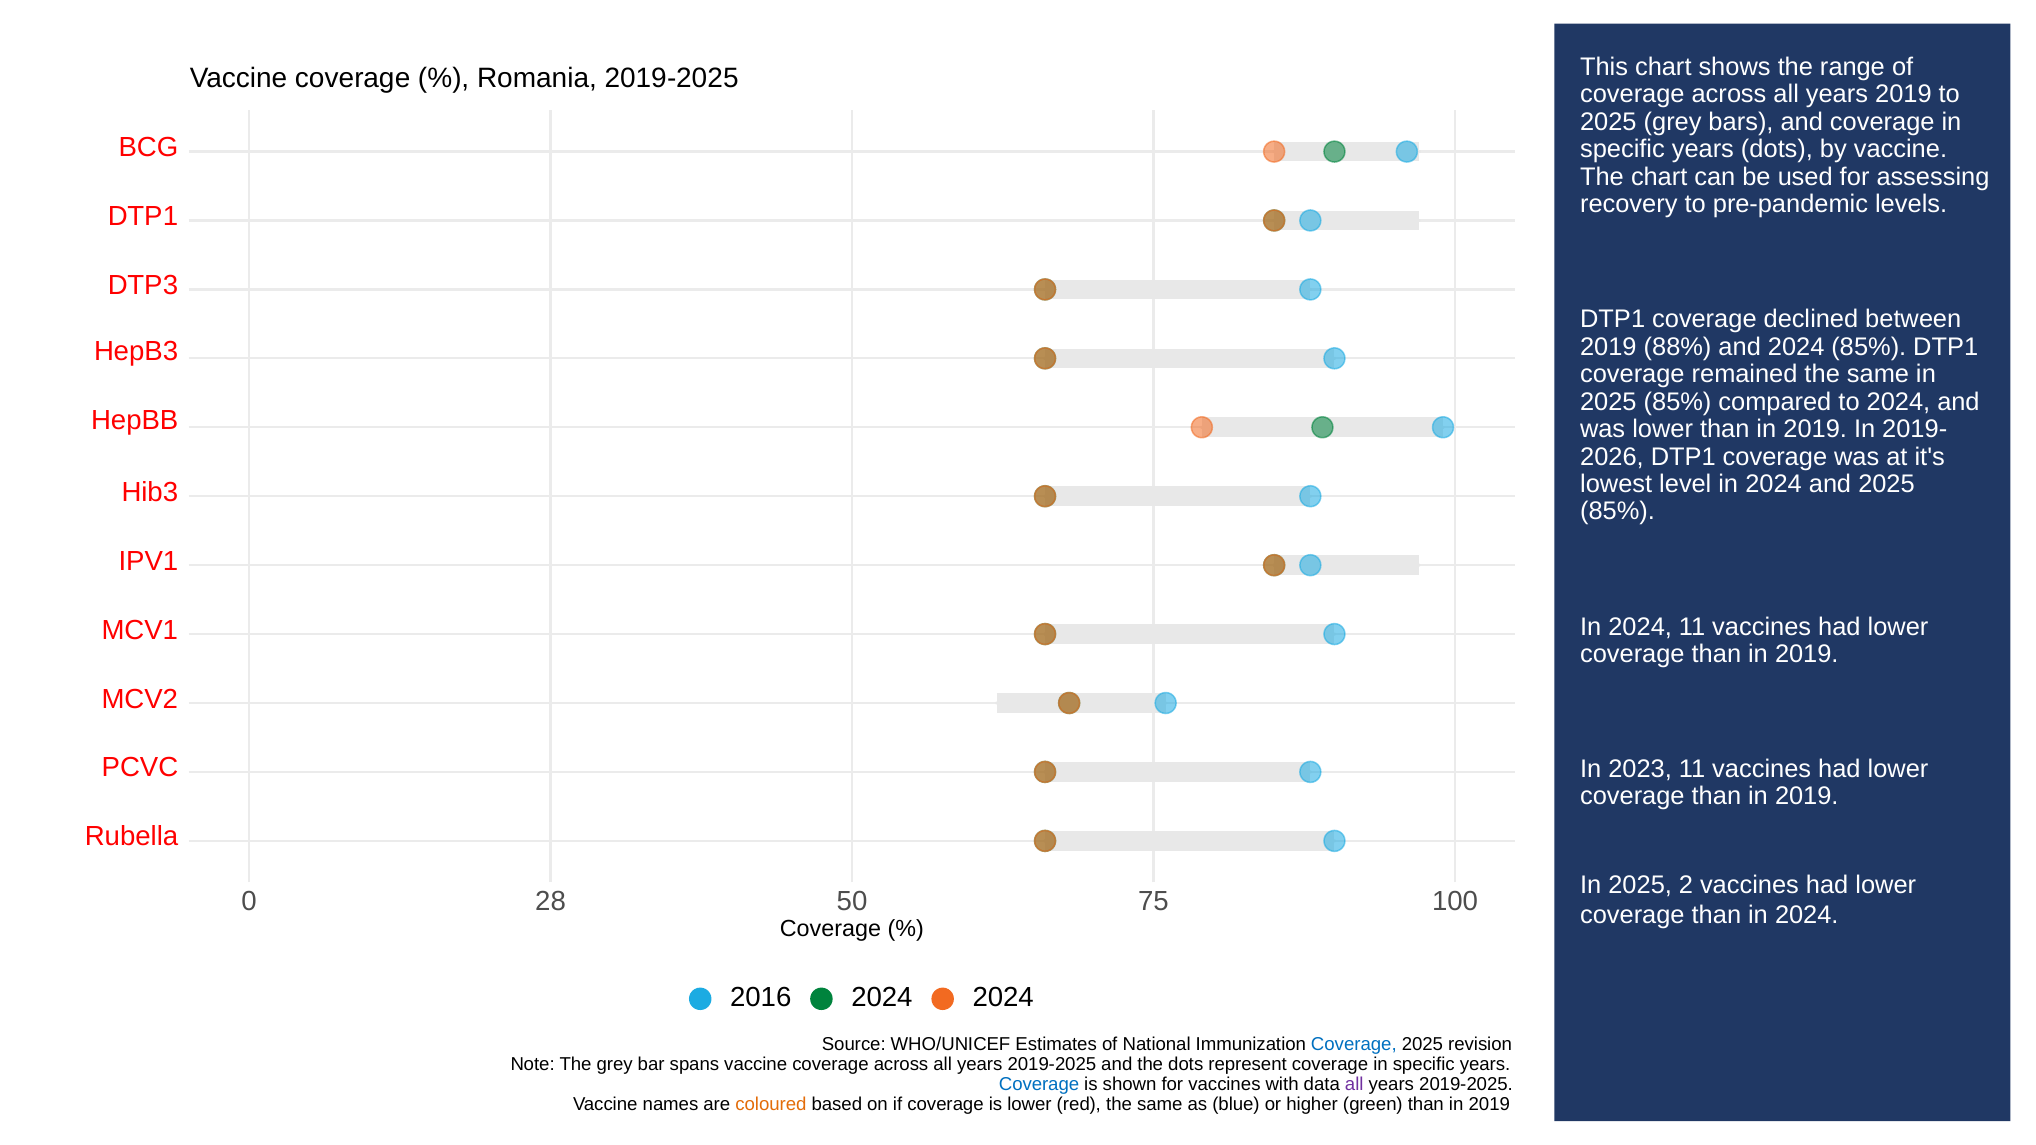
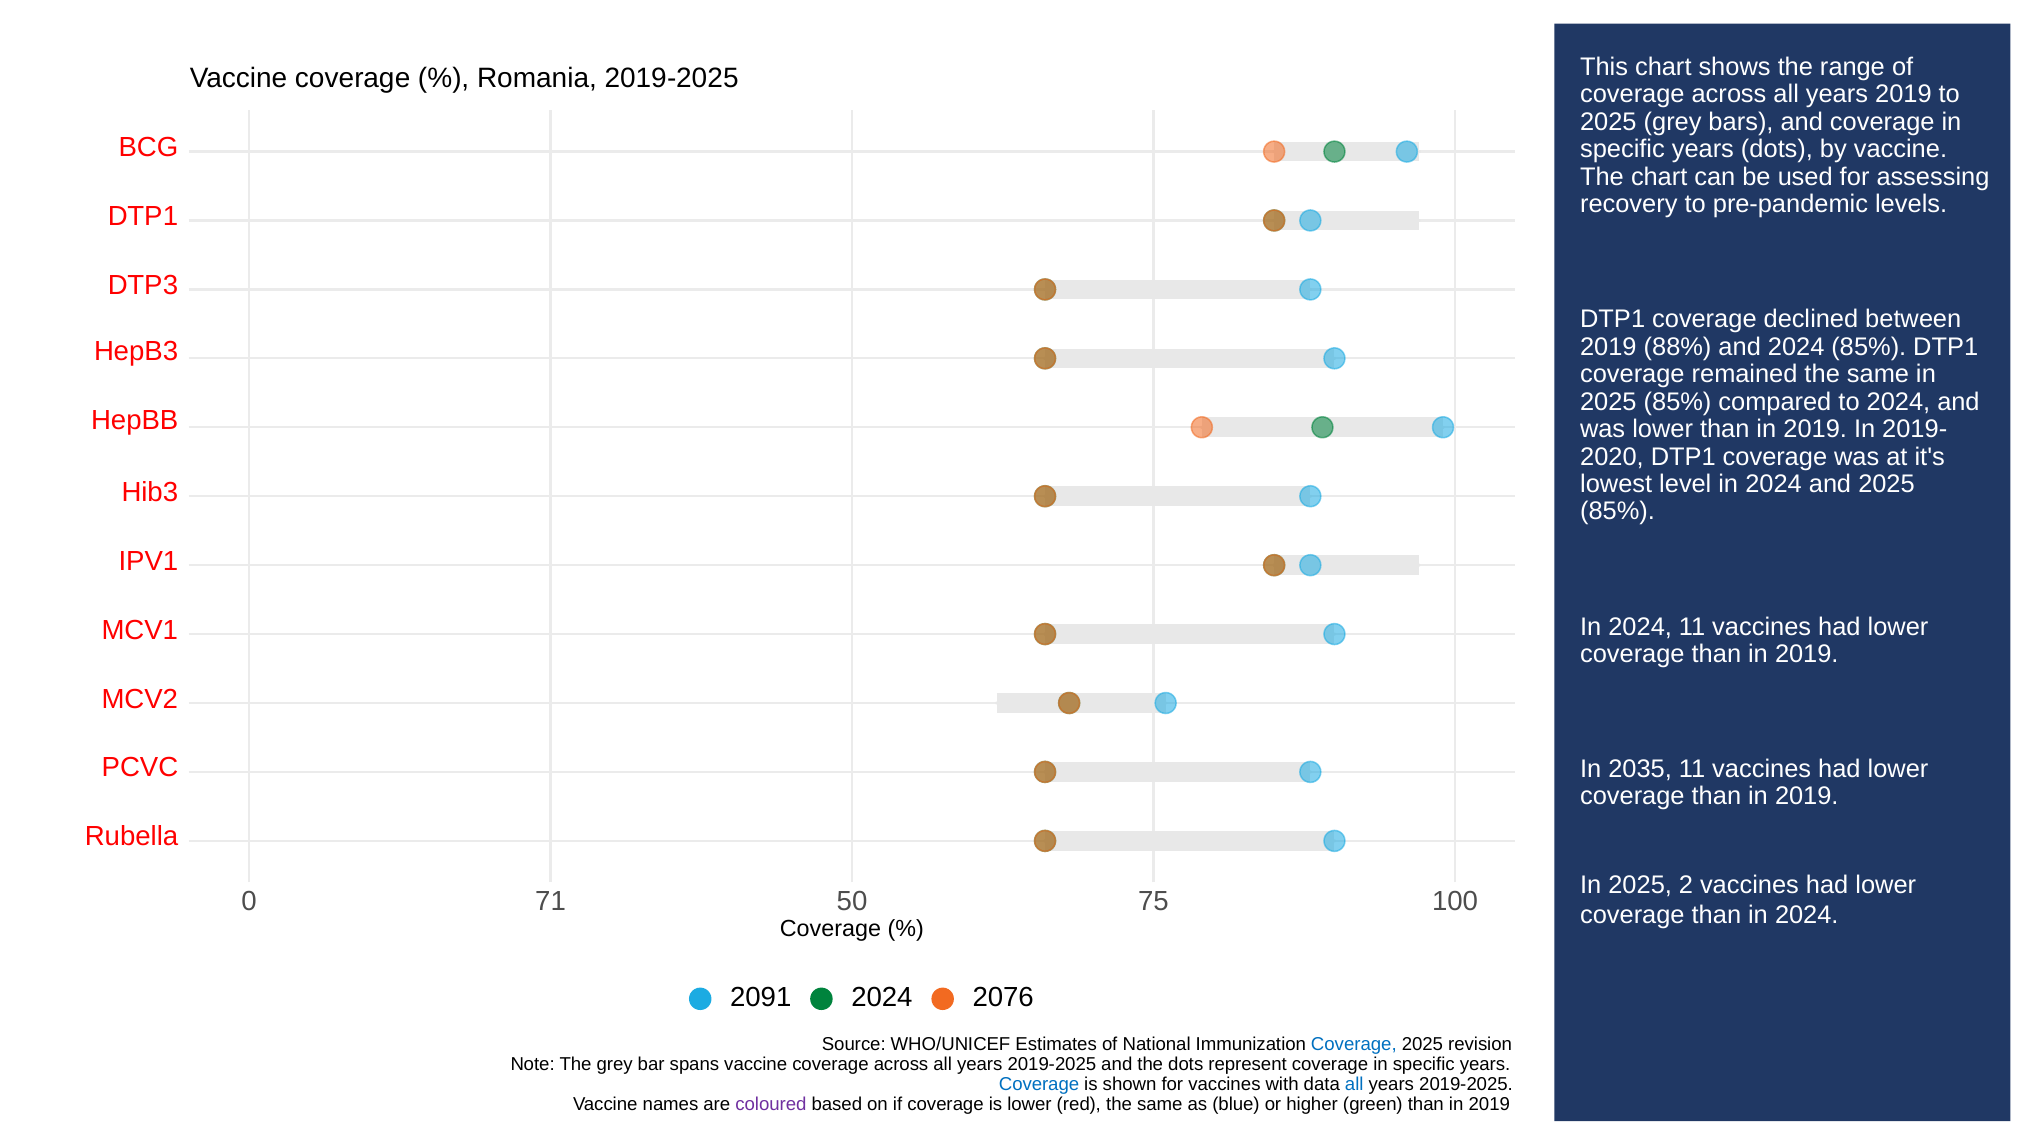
2026: 2026 -> 2020
2023: 2023 -> 2035
28: 28 -> 71
2016: 2016 -> 2091
2024 2024: 2024 -> 2076
all at (1354, 1085) colour: purple -> blue
coloured colour: orange -> purple
